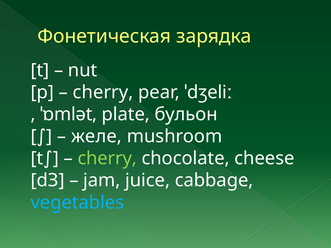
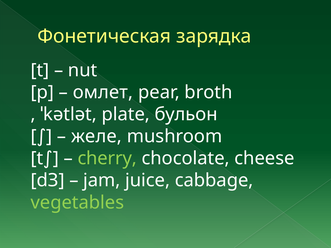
cherry at (103, 92): cherry -> омлет
ˈdʒeliː: ˈdʒeliː -> broth
ˈɒmlət: ˈɒmlət -> ˈkətlət
vegetables colour: light blue -> light green
